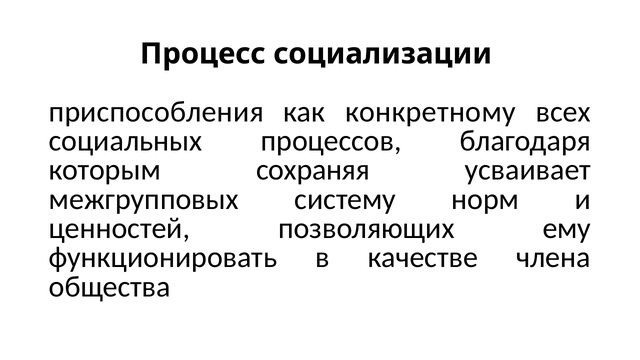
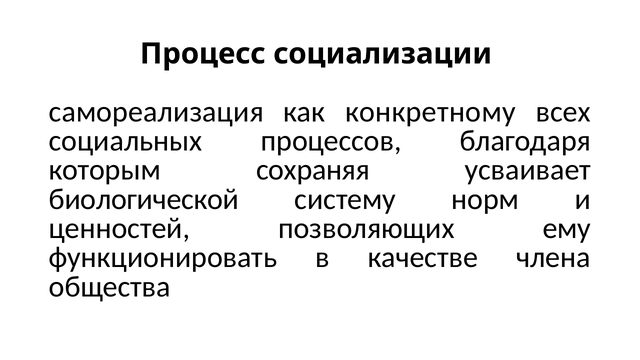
приспособления: приспособления -> самореализация
межгрупповых: межгрупповых -> биологической
